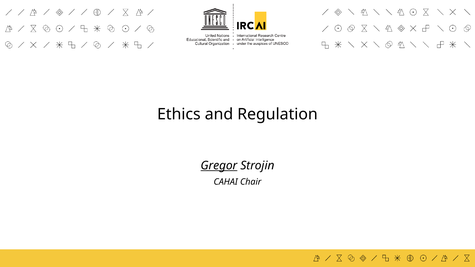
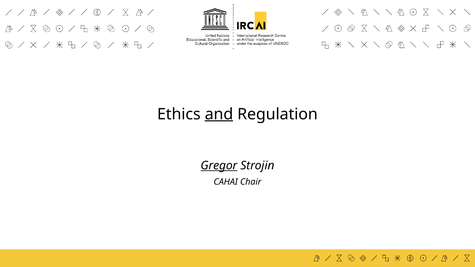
and underline: none -> present
